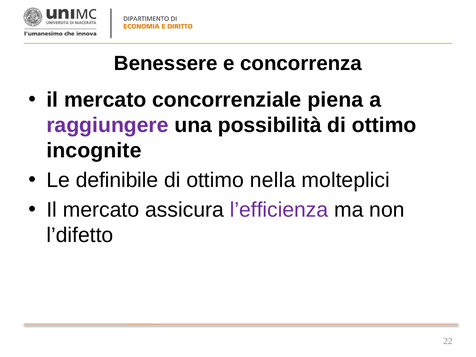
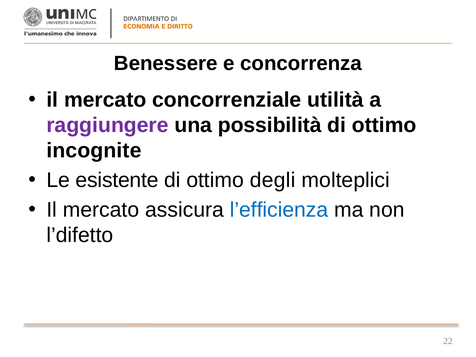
piena: piena -> utilità
definibile: definibile -> esistente
nella: nella -> degli
l’efficienza colour: purple -> blue
